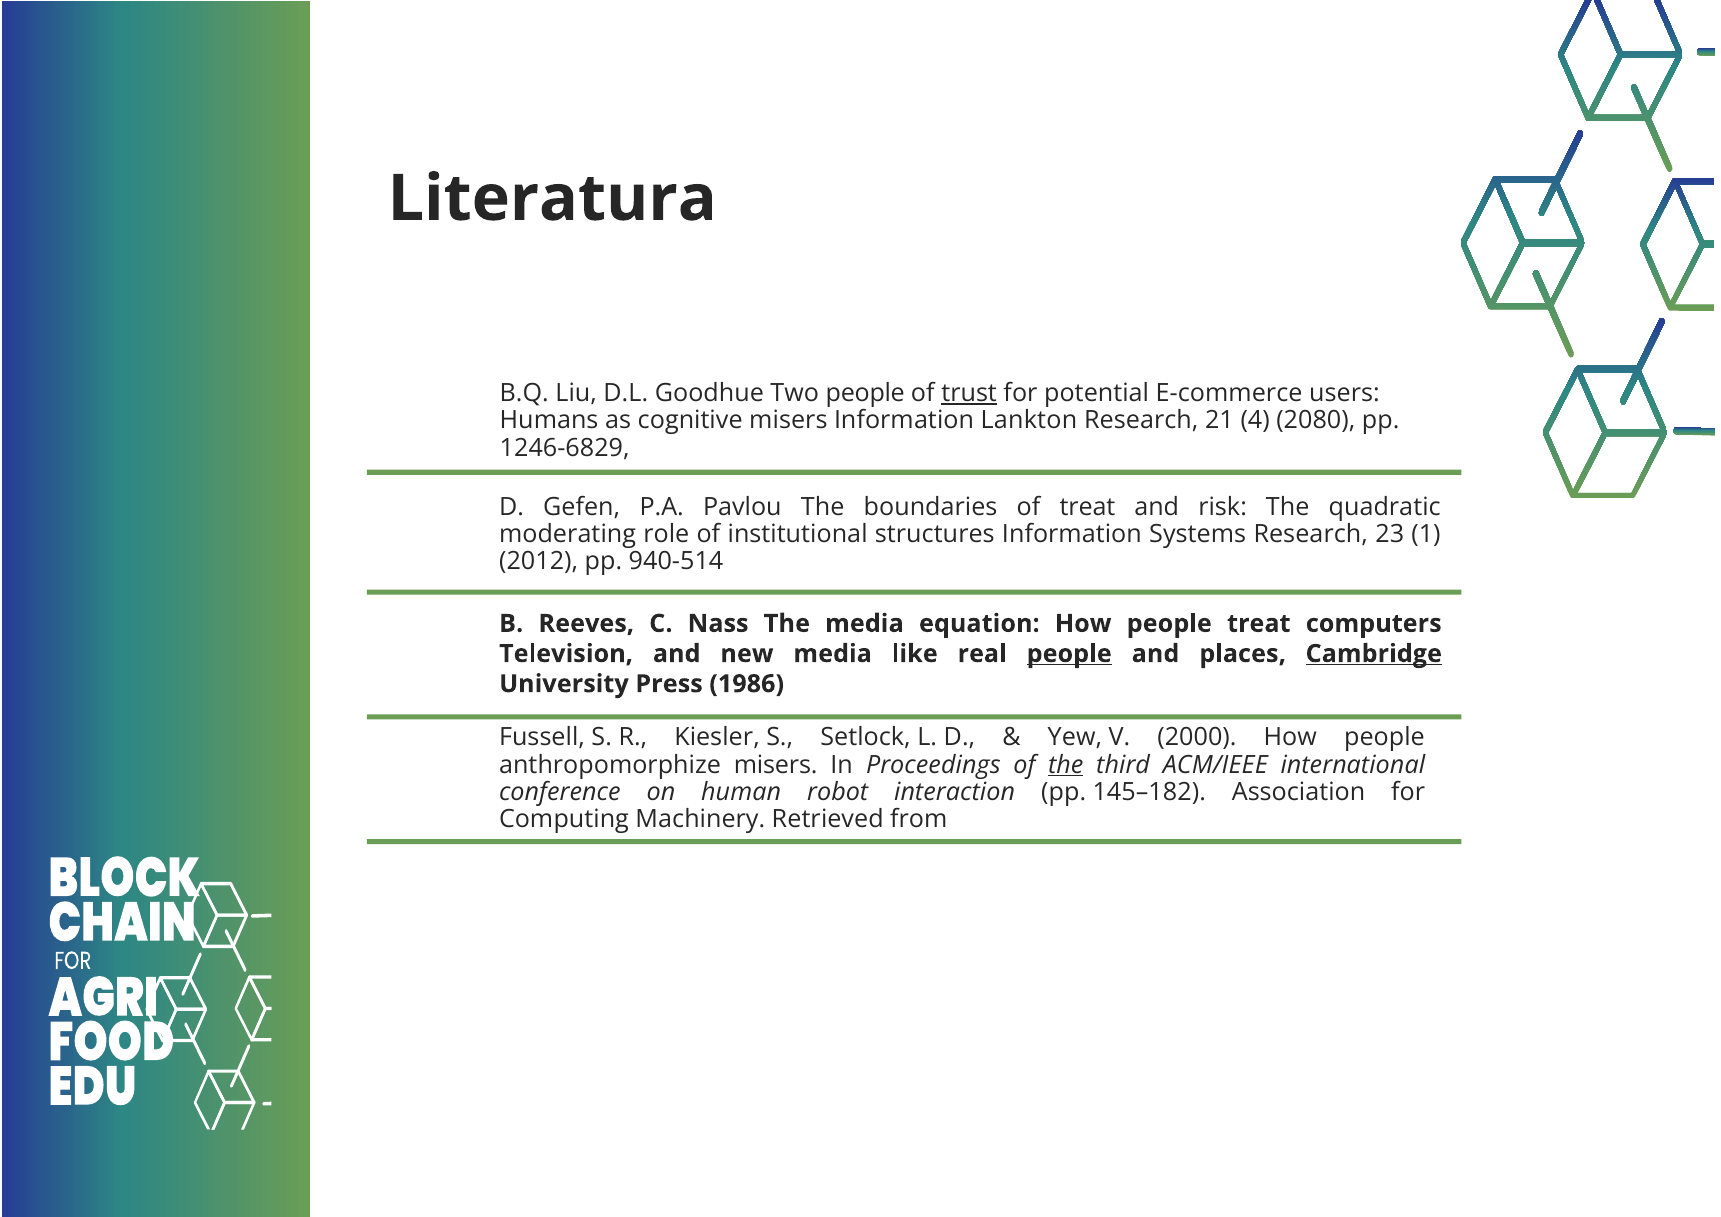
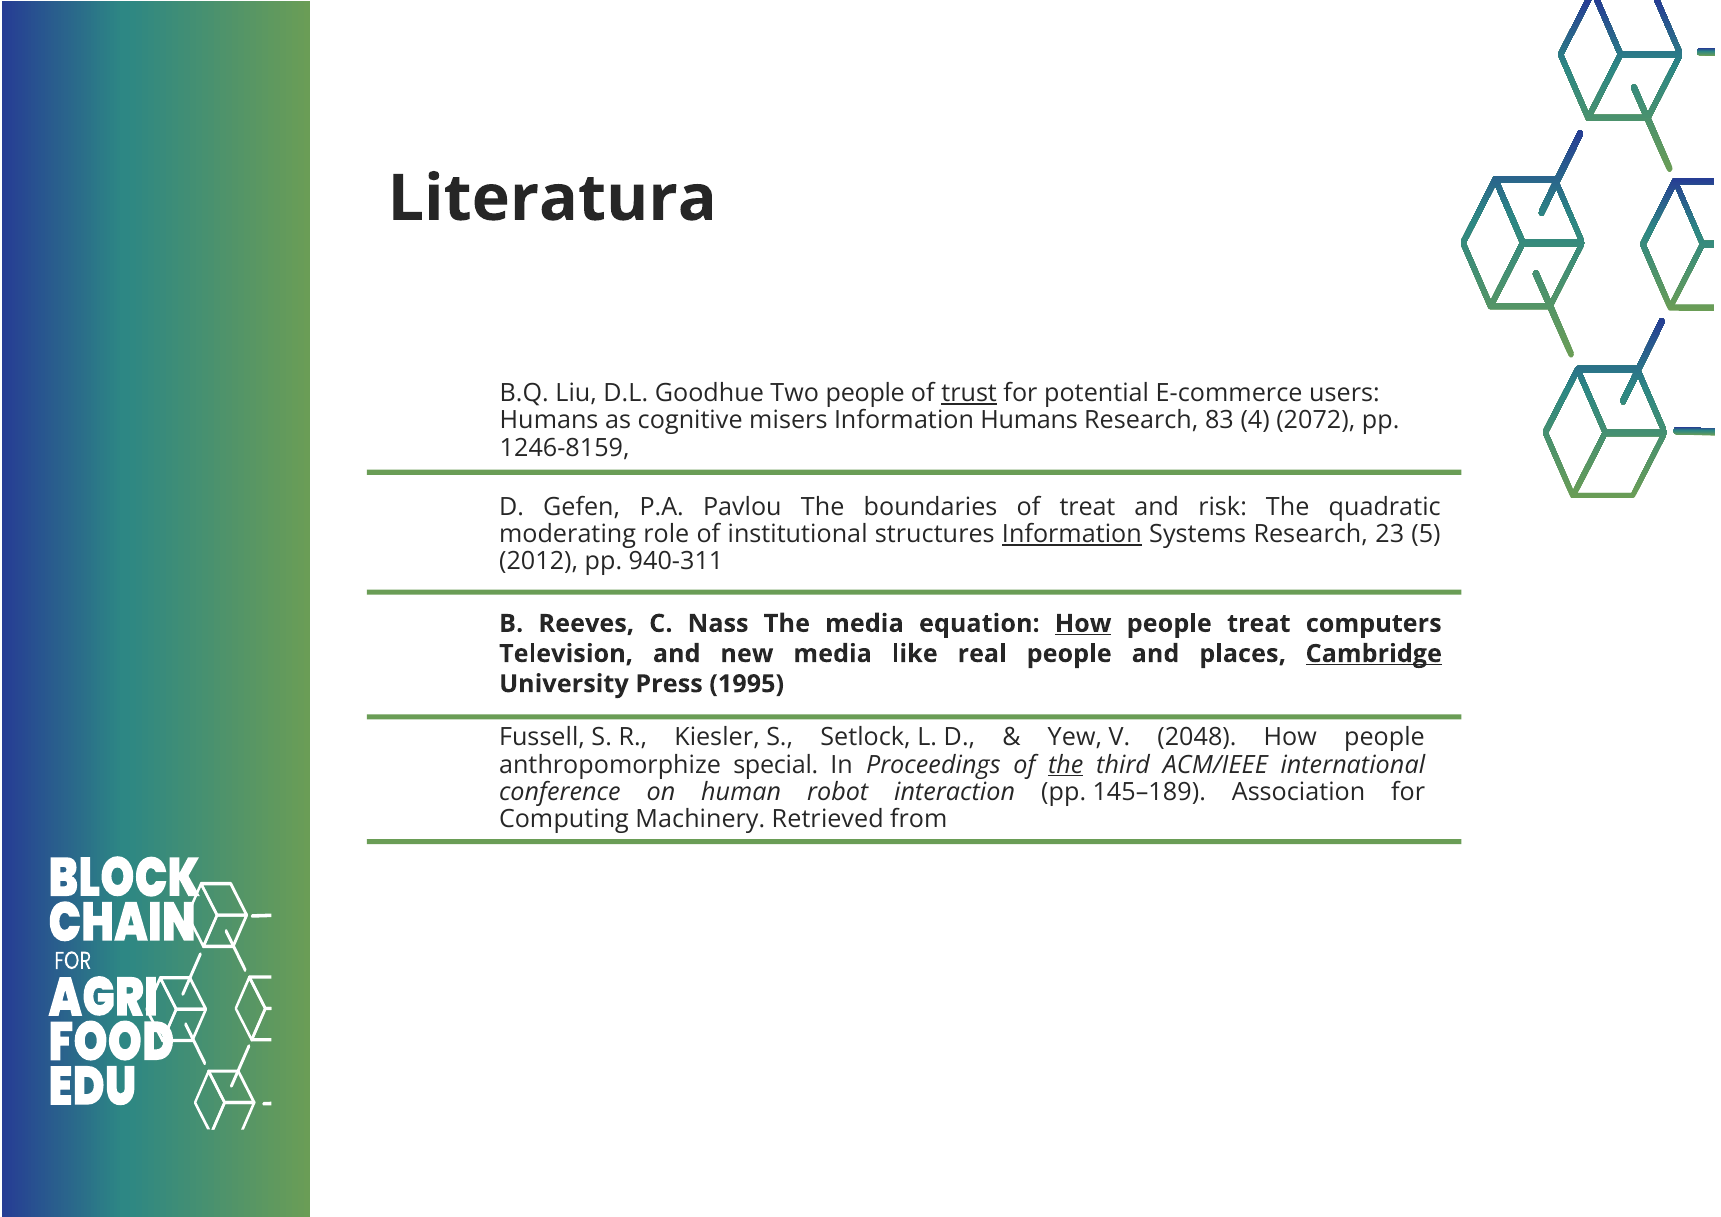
Information Lankton: Lankton -> Humans
21: 21 -> 83
2080: 2080 -> 2072
1246-6829: 1246-6829 -> 1246-8159
Information at (1072, 534) underline: none -> present
1: 1 -> 5
940-514: 940-514 -> 940-311
How at (1083, 624) underline: none -> present
people at (1069, 654) underline: present -> none
1986: 1986 -> 1995
2000: 2000 -> 2048
anthropomorphize misers: misers -> special
145–182: 145–182 -> 145–189
